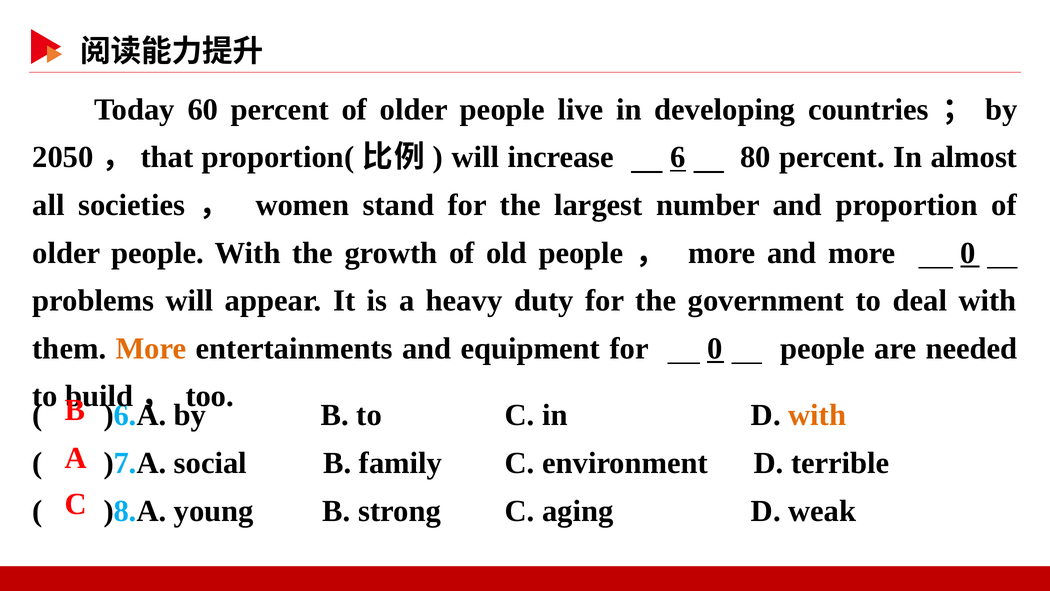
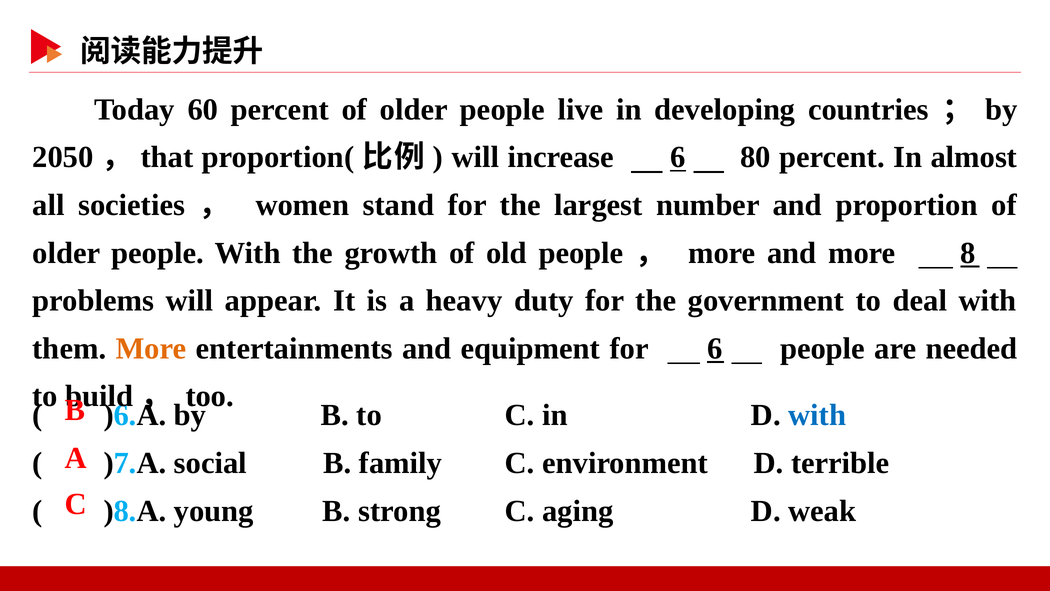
more 0: 0 -> 8
for 0: 0 -> 6
with at (817, 415) colour: orange -> blue
